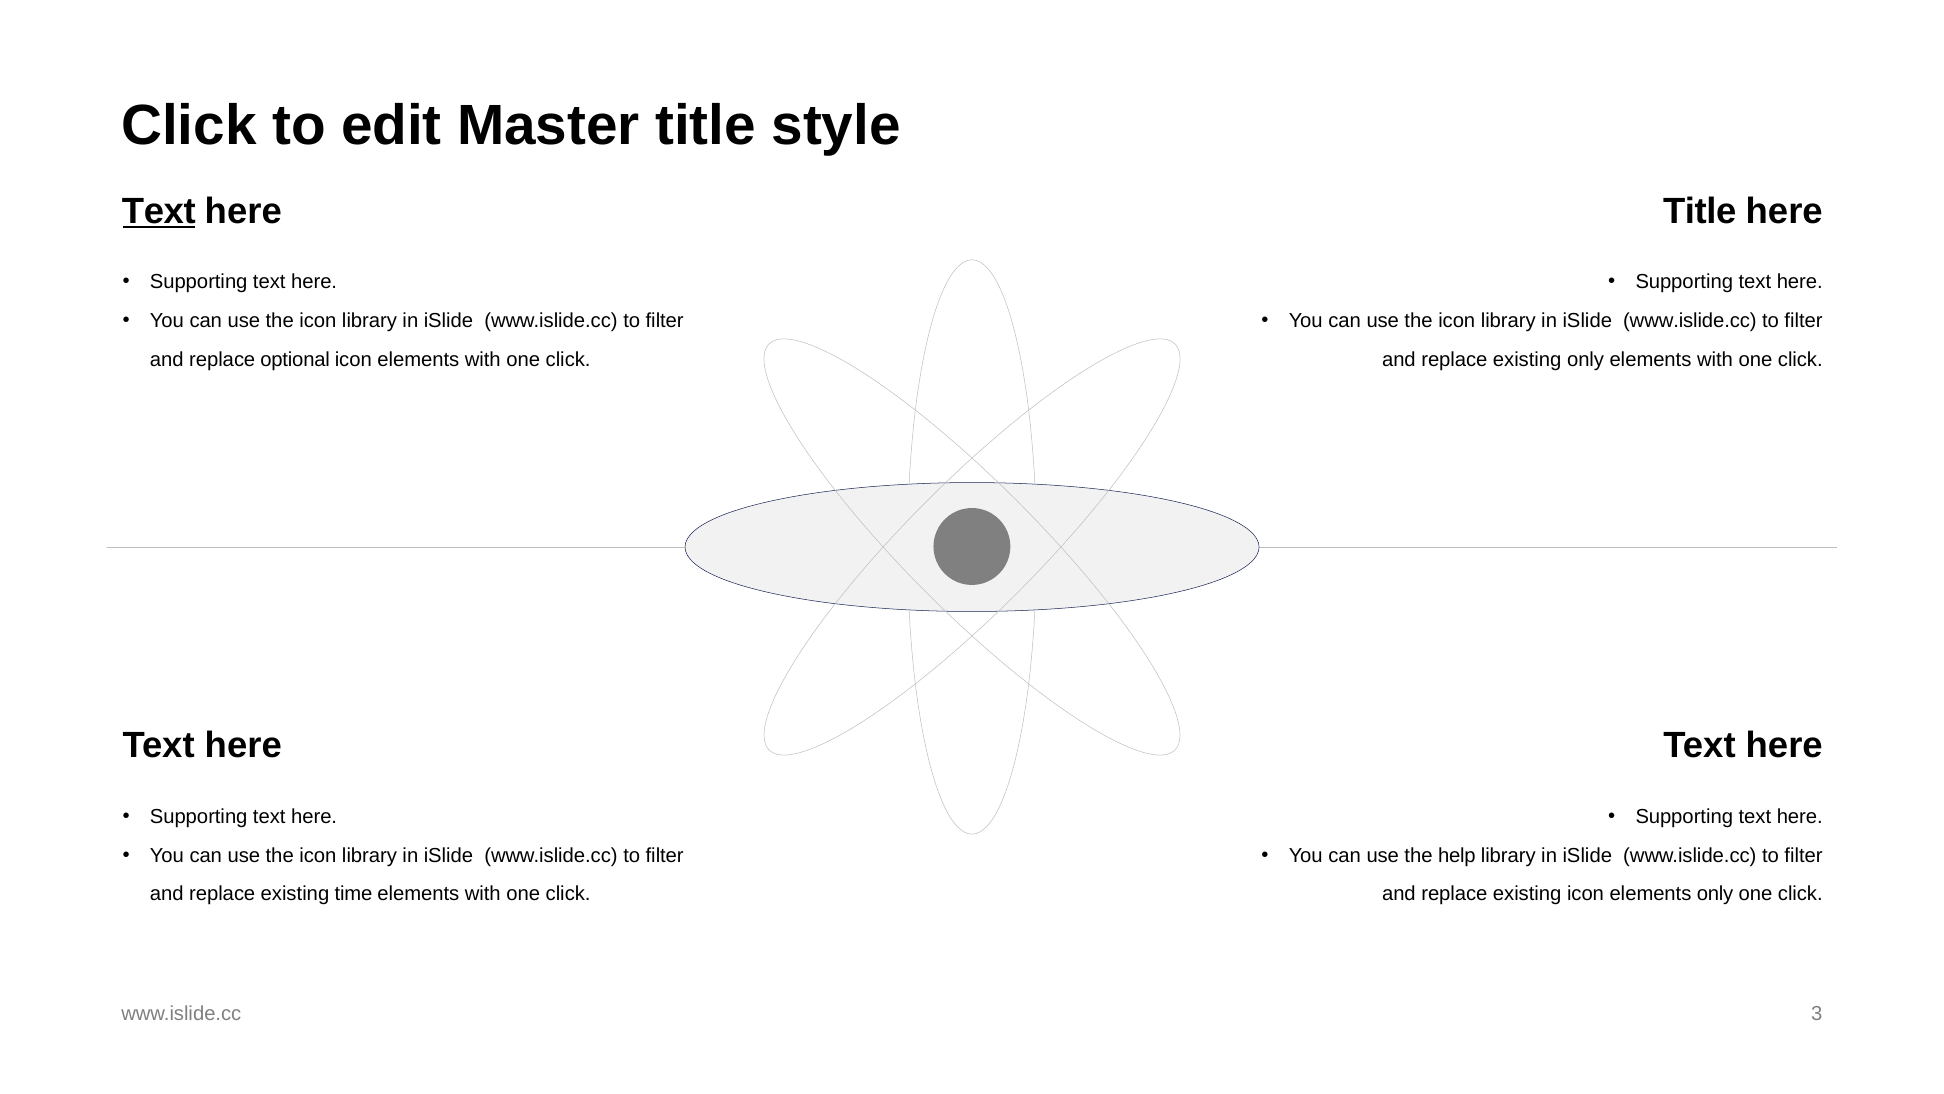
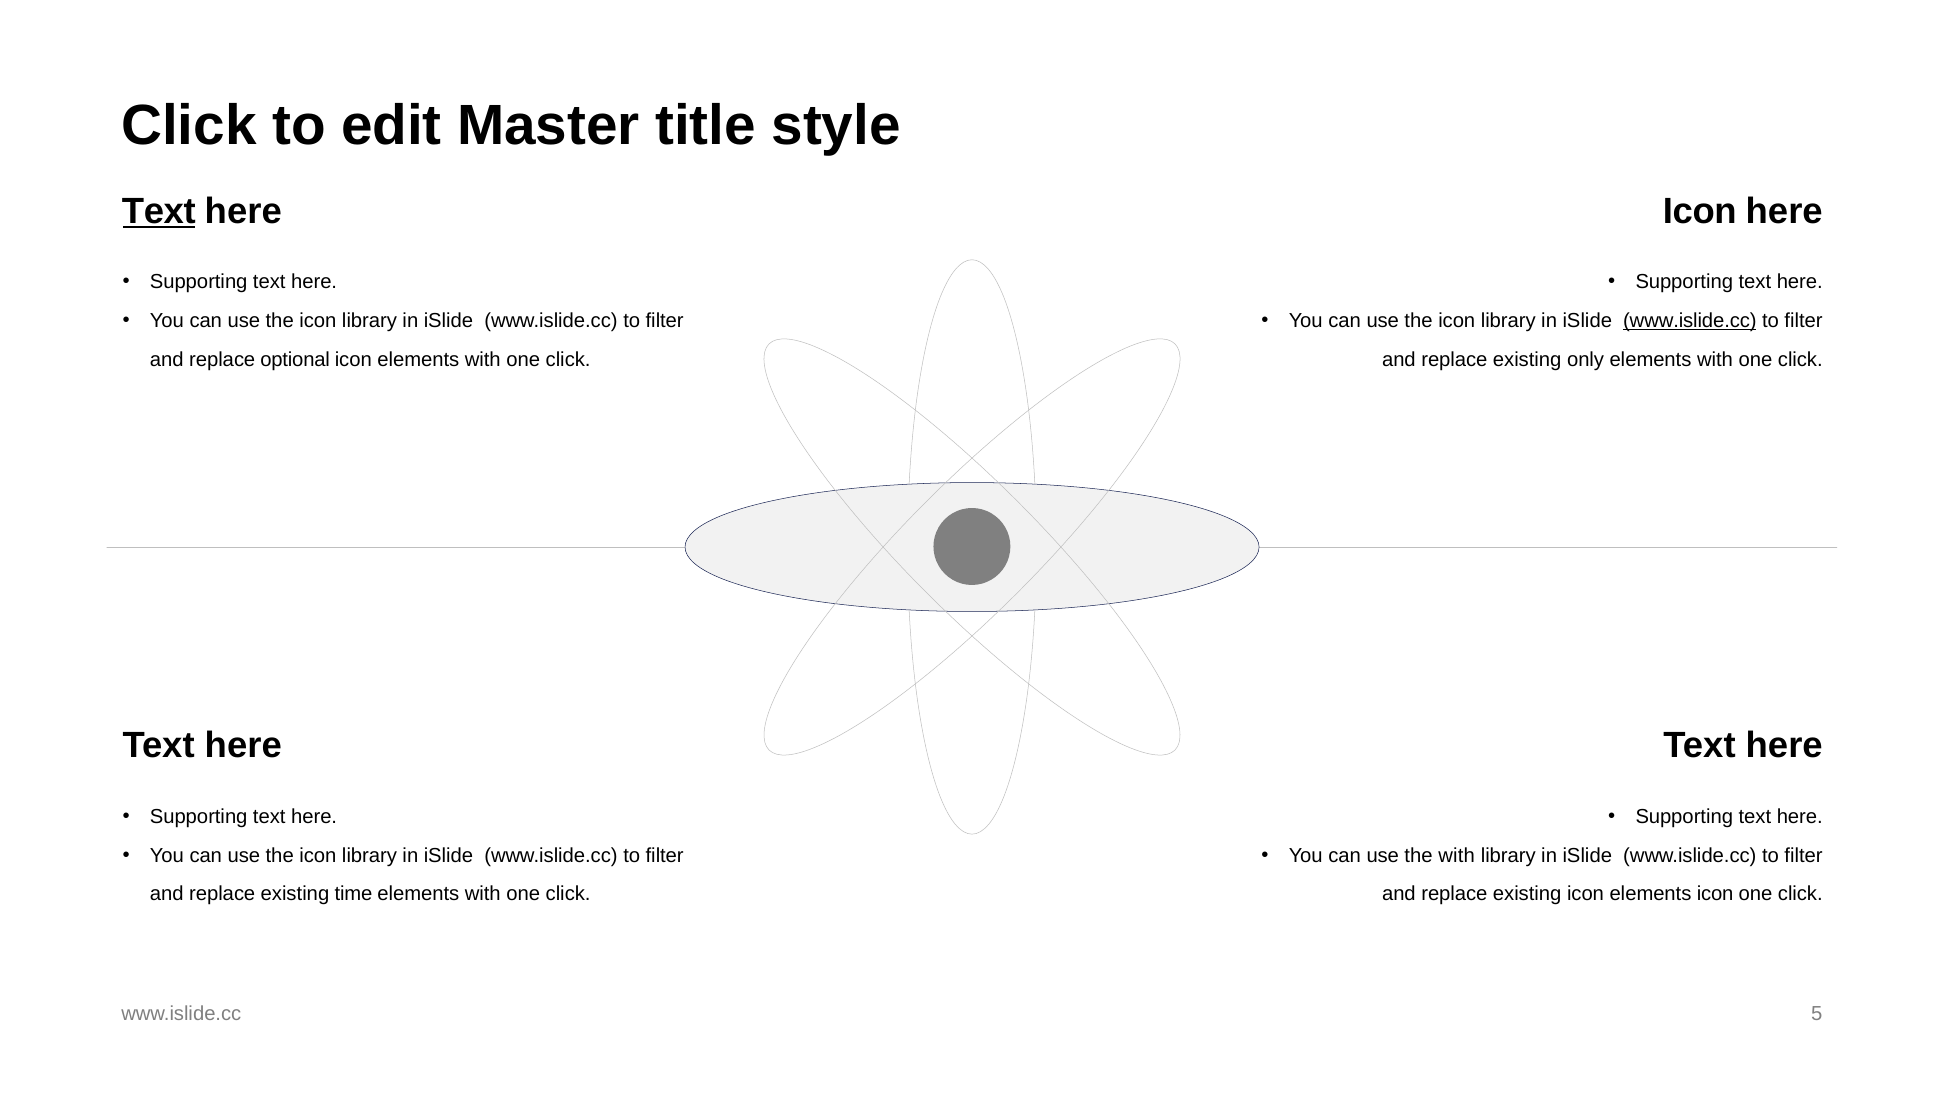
Title at (1700, 211): Title -> Icon
www.islide.cc at (1690, 321) underline: none -> present
the help: help -> with
elements only: only -> icon
3: 3 -> 5
